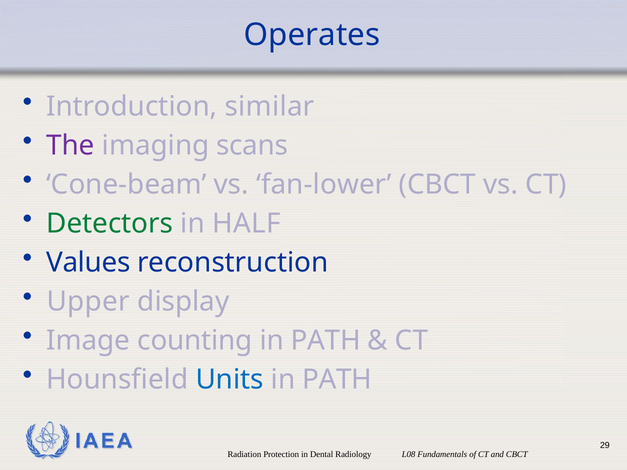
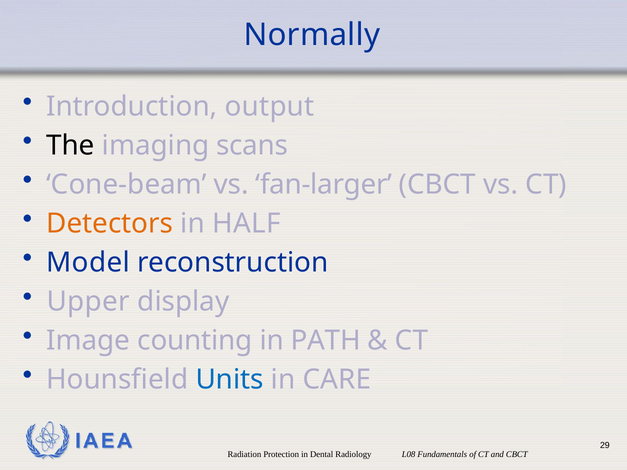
Operates: Operates -> Normally
similar: similar -> output
The colour: purple -> black
fan-lower: fan-lower -> fan-larger
Detectors colour: green -> orange
Values: Values -> Model
PATH at (337, 380): PATH -> CARE
